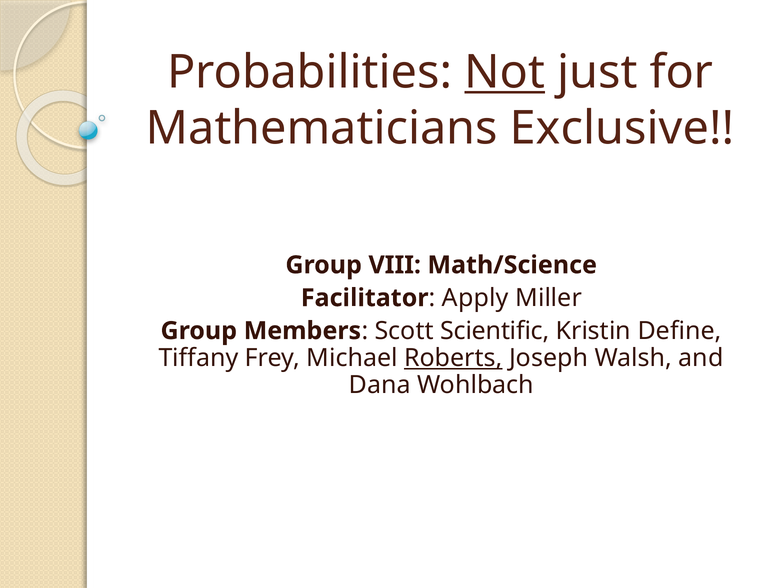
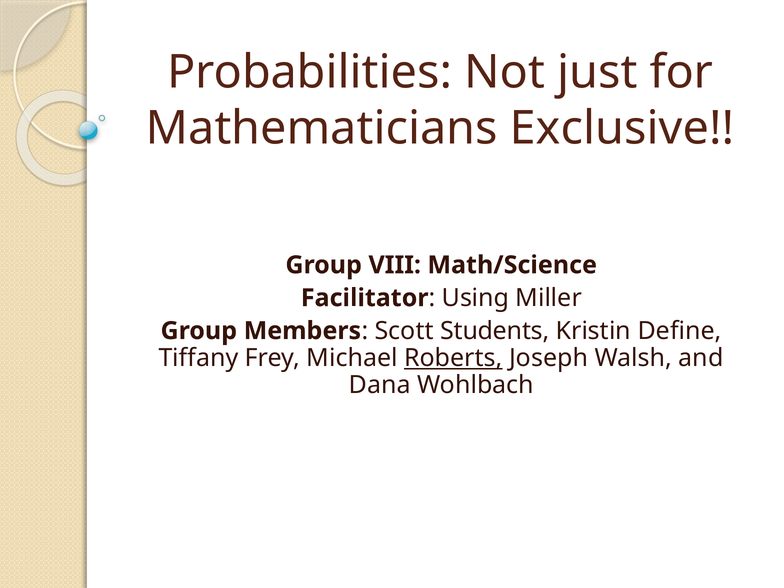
Not underline: present -> none
Apply: Apply -> Using
Scientific: Scientific -> Students
